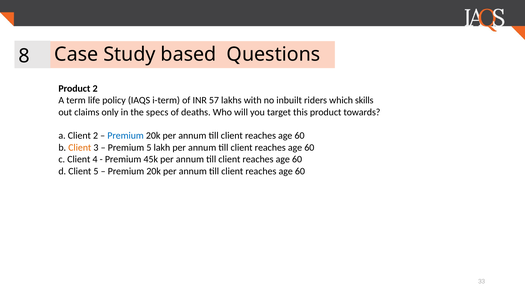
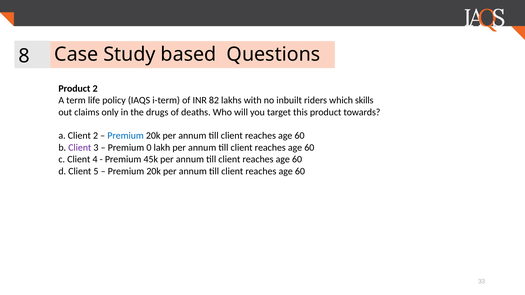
57: 57 -> 82
specs: specs -> drugs
Client at (80, 148) colour: orange -> purple
Premium 5: 5 -> 0
